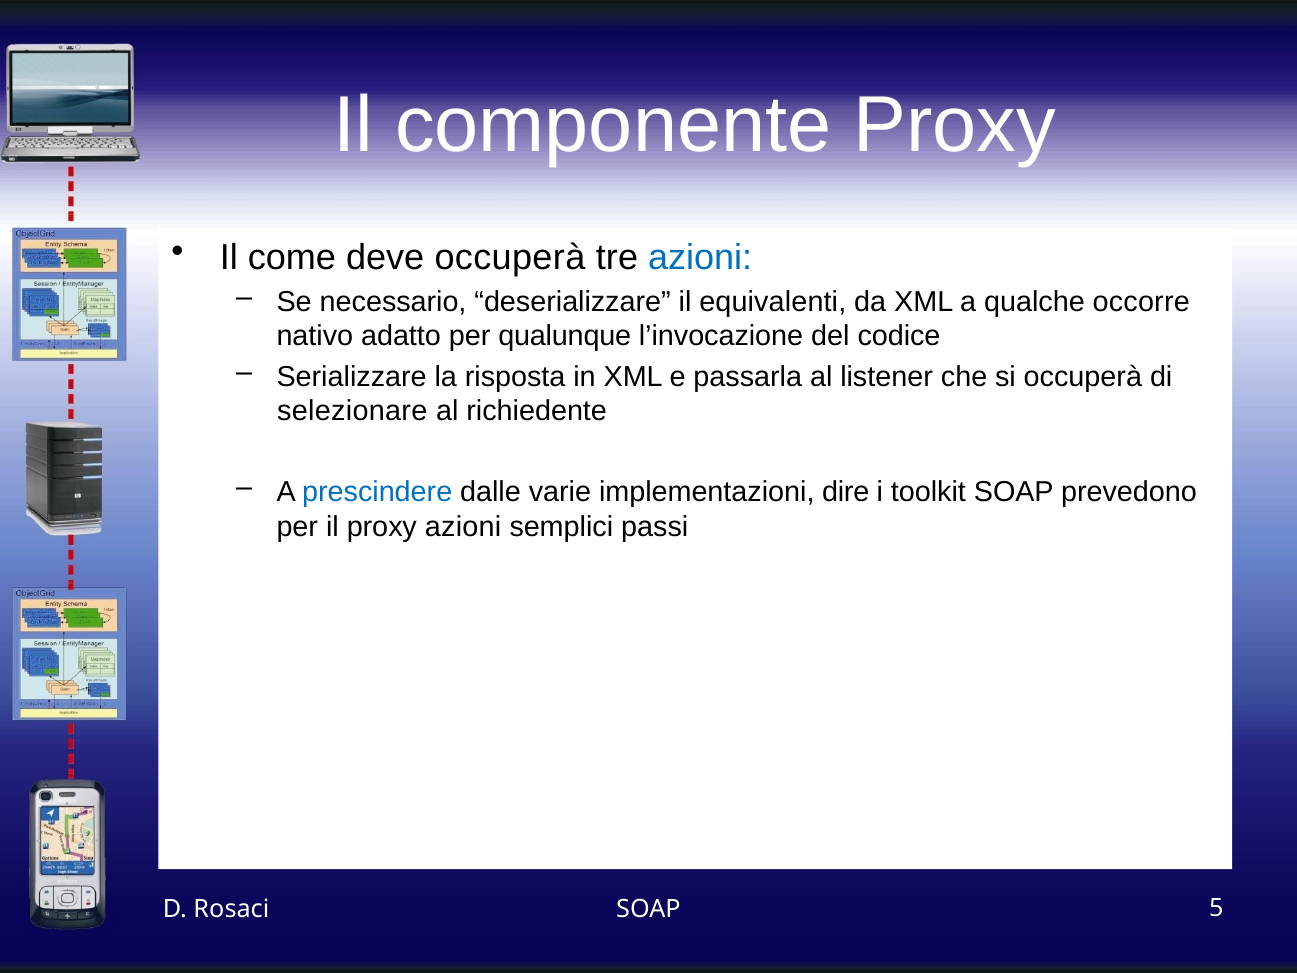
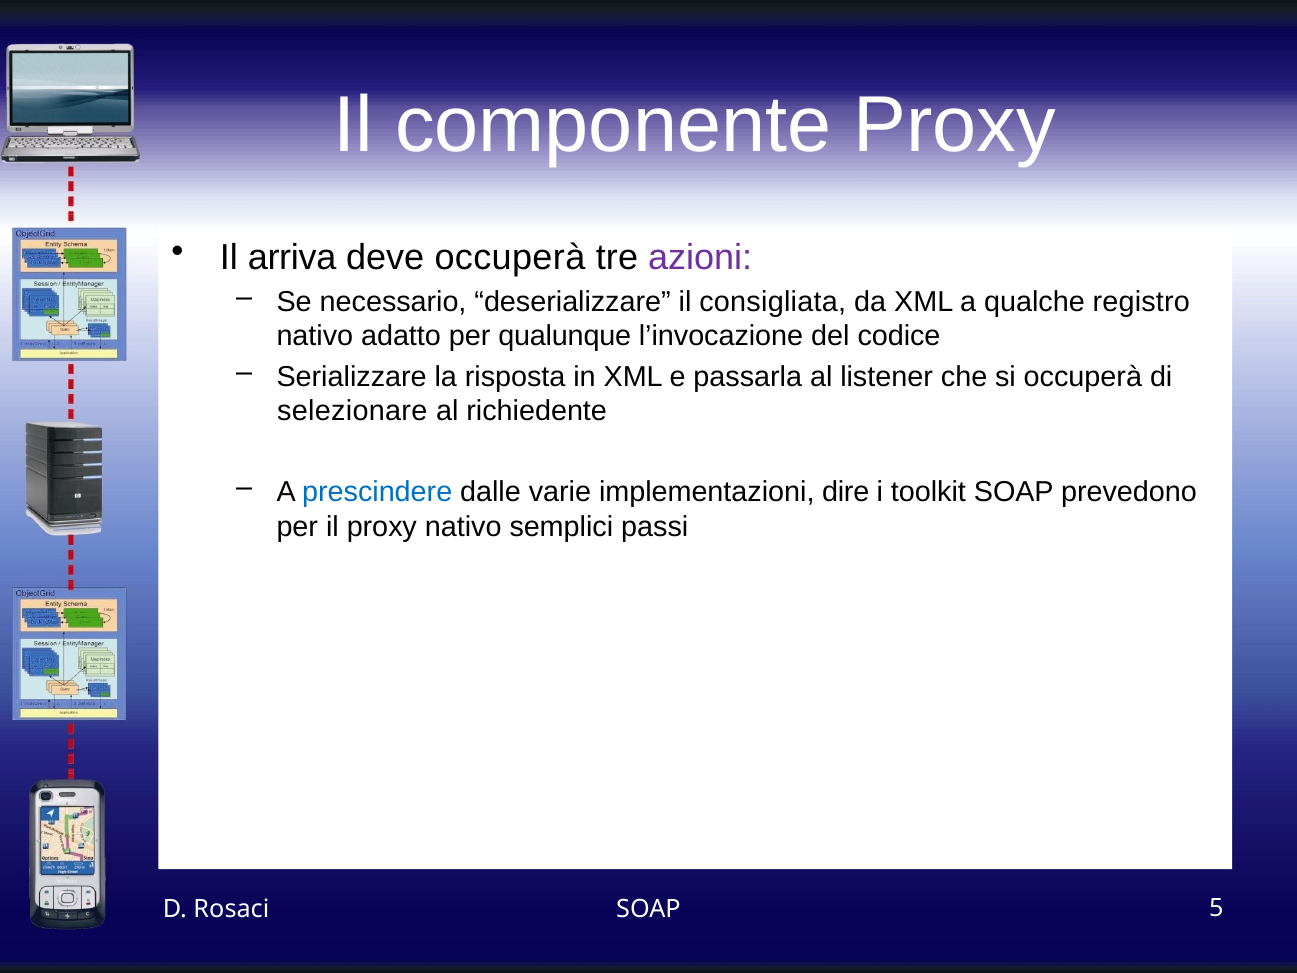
come: come -> arriva
azioni at (700, 258) colour: blue -> purple
equivalenti: equivalenti -> consigliata
occorre: occorre -> registro
proxy azioni: azioni -> nativo
